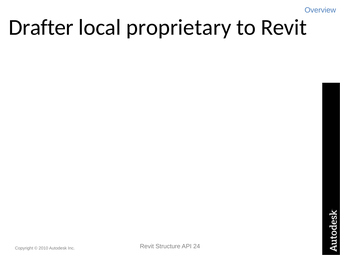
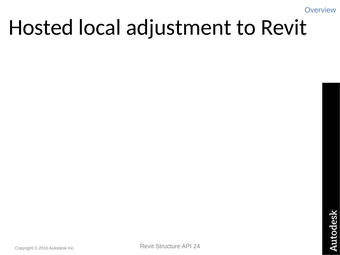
Drafter: Drafter -> Hosted
proprietary: proprietary -> adjustment
